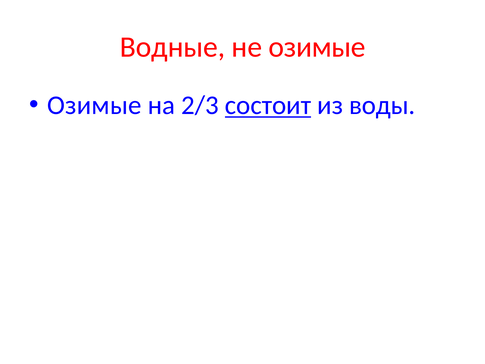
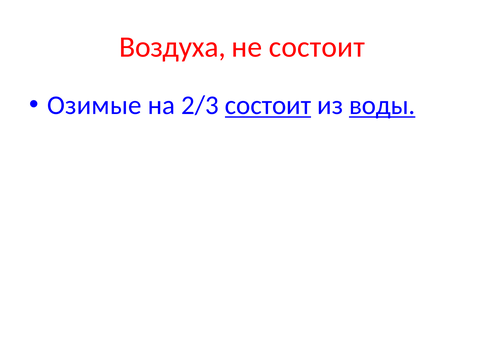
Водные: Водные -> Воздуха
не озимые: озимые -> состоит
воды underline: none -> present
